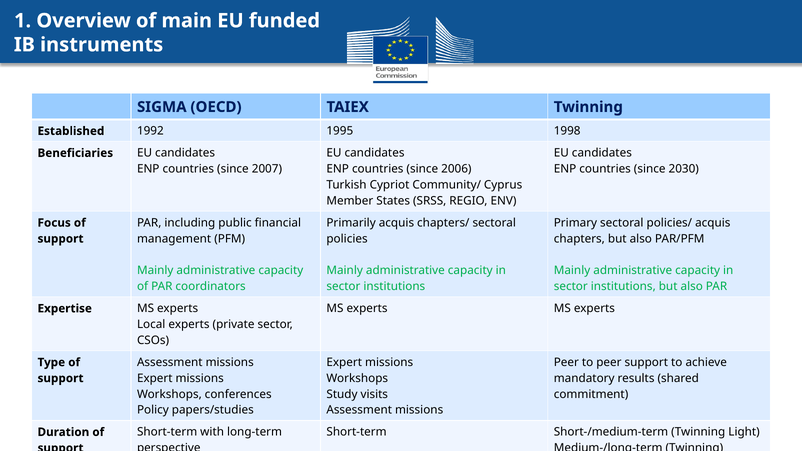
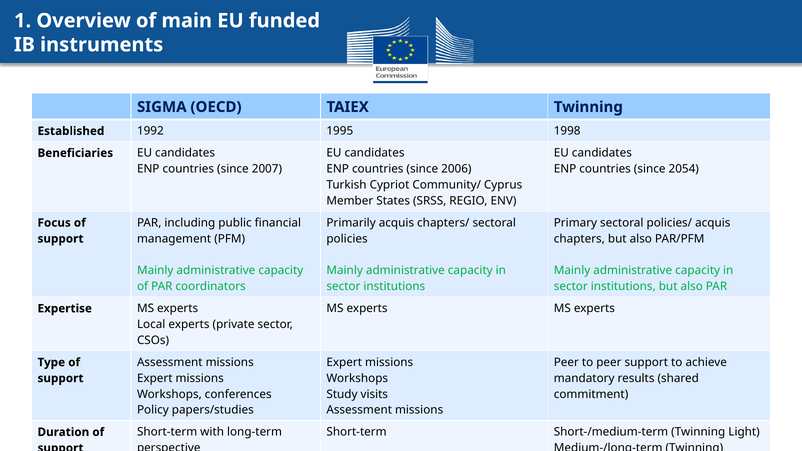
2030: 2030 -> 2054
